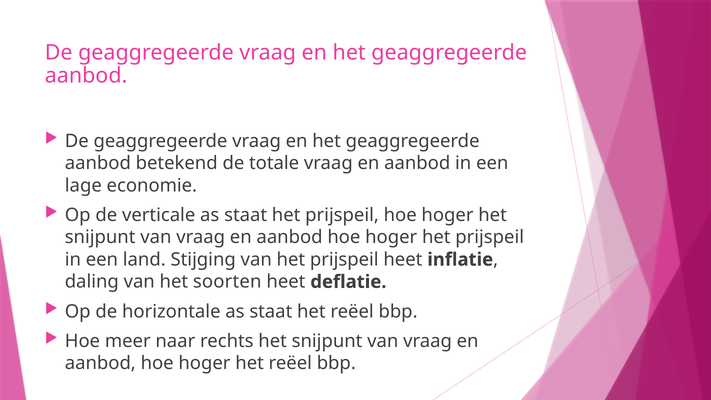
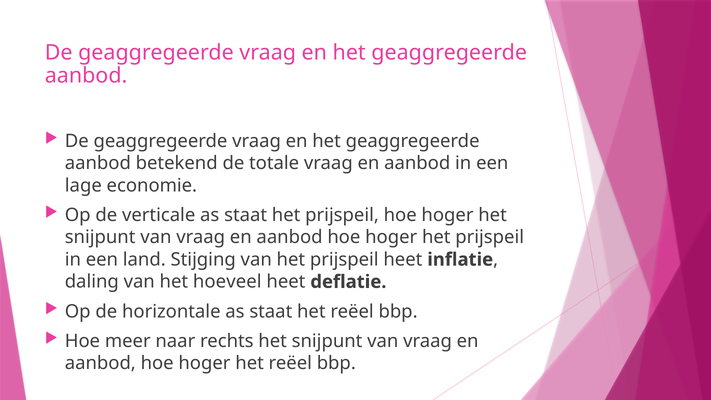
soorten: soorten -> hoeveel
